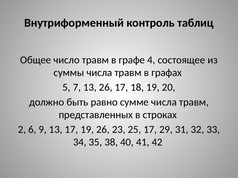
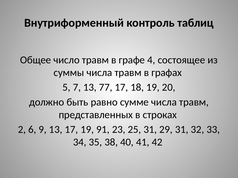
13 26: 26 -> 77
19 26: 26 -> 91
25 17: 17 -> 31
